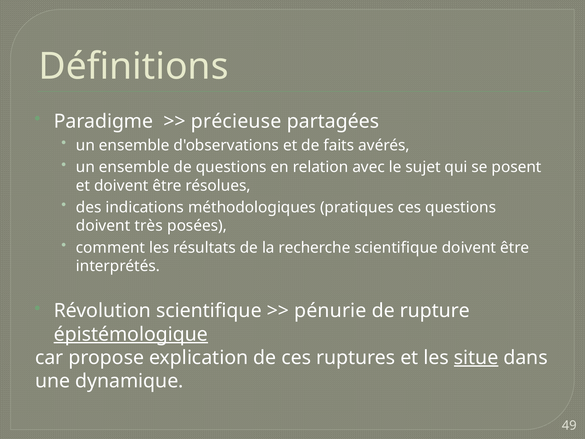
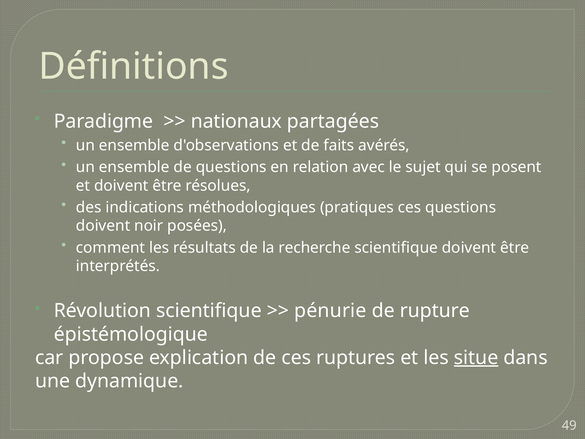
précieuse: précieuse -> nationaux
très: très -> noir
épistémologique underline: present -> none
